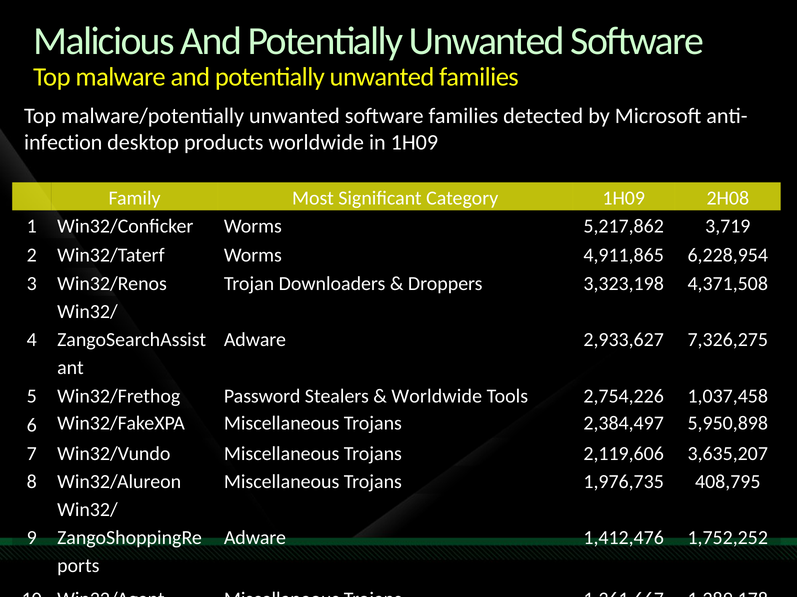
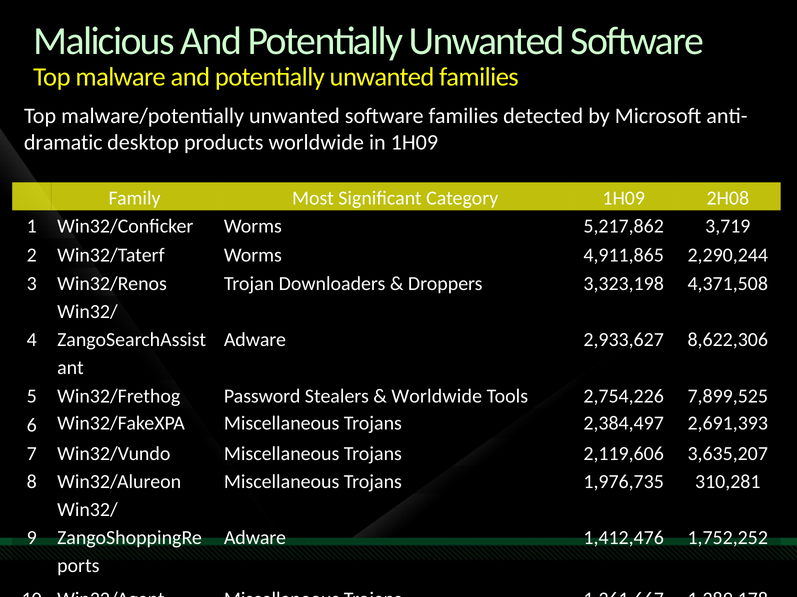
infection: infection -> dramatic
6,228,954: 6,228,954 -> 2,290,244
7,326,275: 7,326,275 -> 8,622,306
1,037,458: 1,037,458 -> 7,899,525
5,950,898: 5,950,898 -> 2,691,393
408,795: 408,795 -> 310,281
